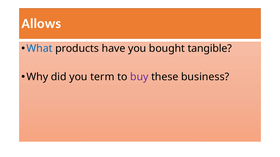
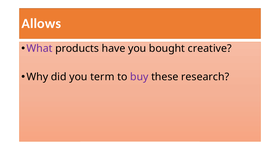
What colour: blue -> purple
tangible: tangible -> creative
business: business -> research
